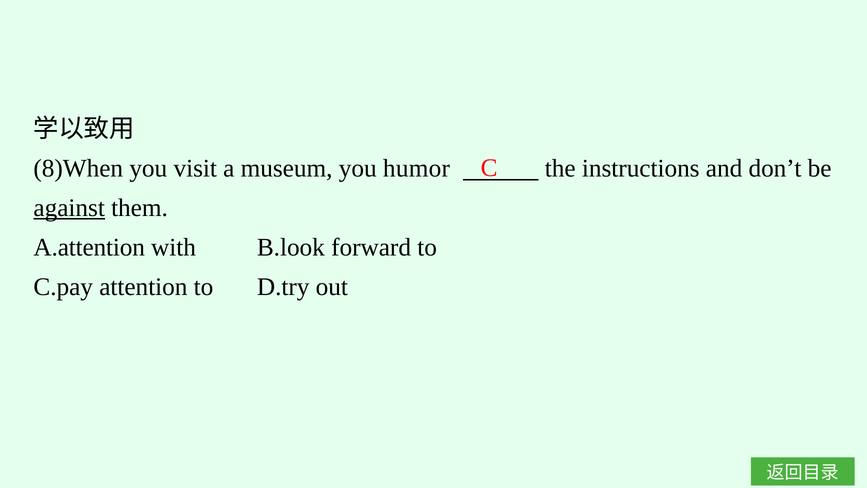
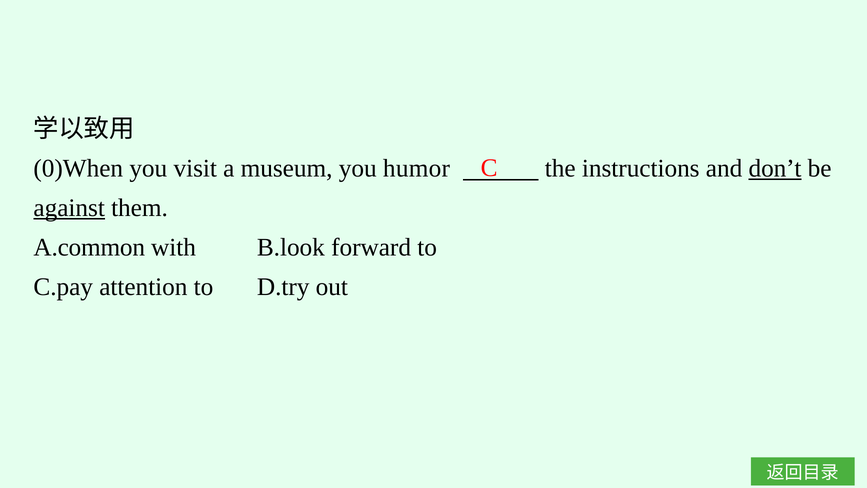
8)When: 8)When -> 0)When
don’t underline: none -> present
A.attention: A.attention -> A.common
